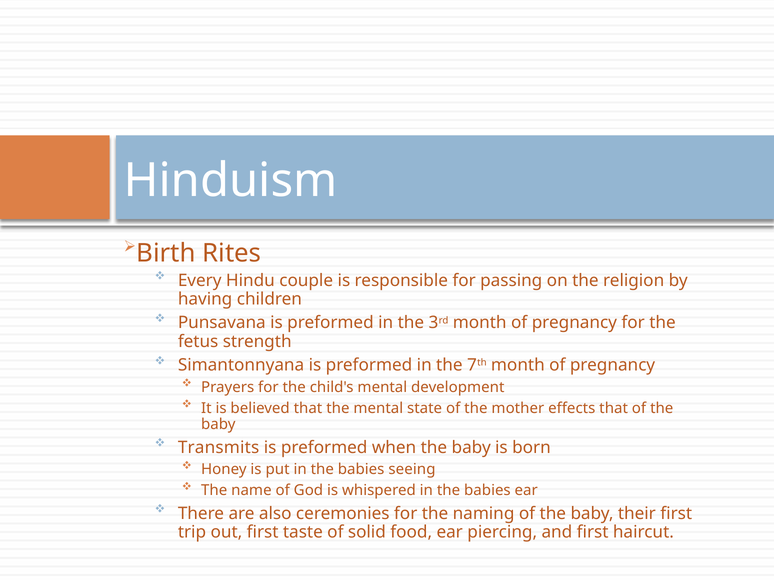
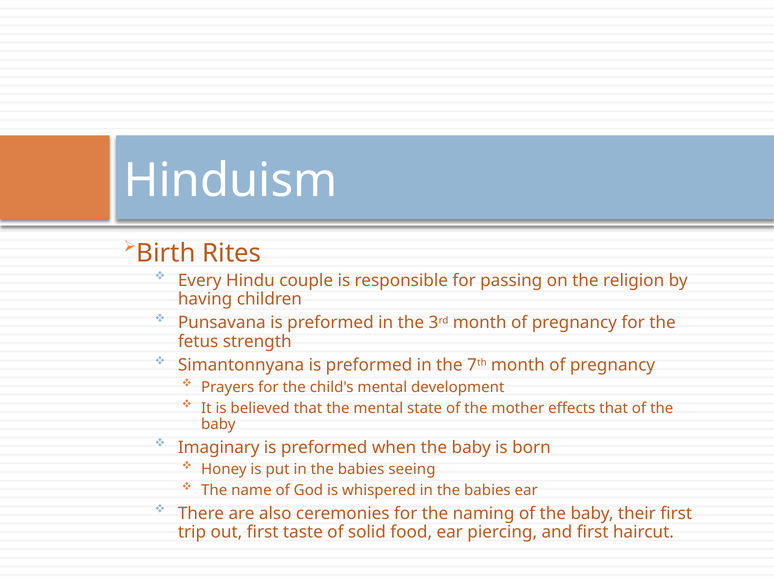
Transmits: Transmits -> Imaginary
